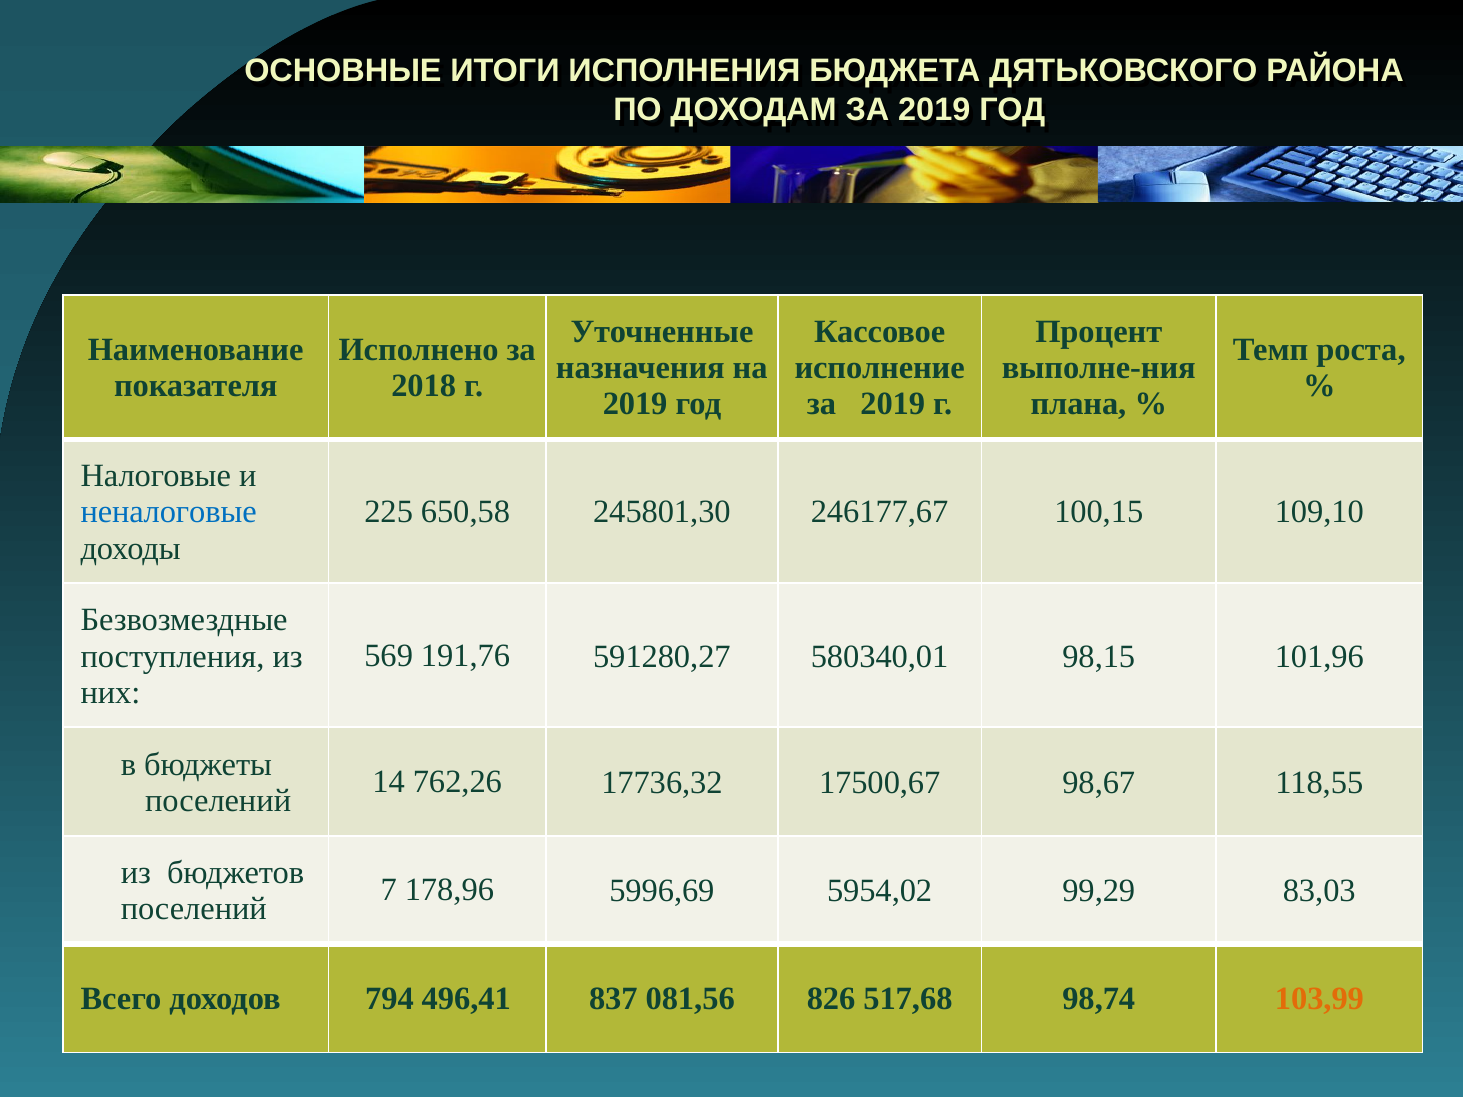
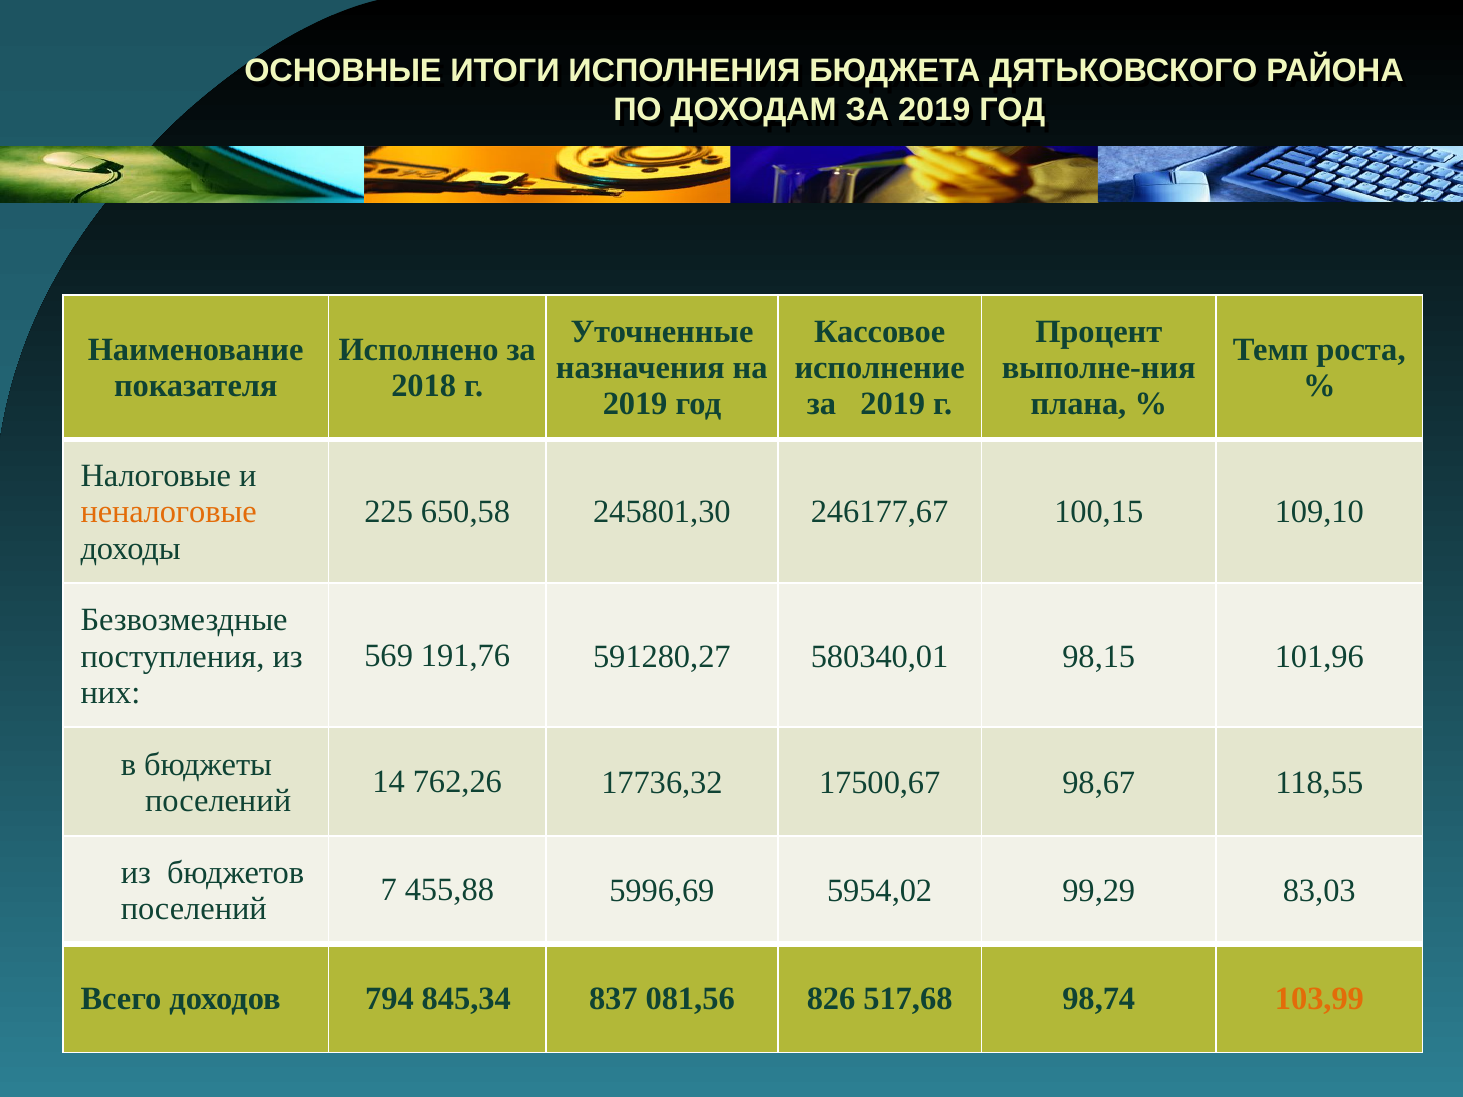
неналоговые colour: blue -> orange
178,96: 178,96 -> 455,88
496,41: 496,41 -> 845,34
